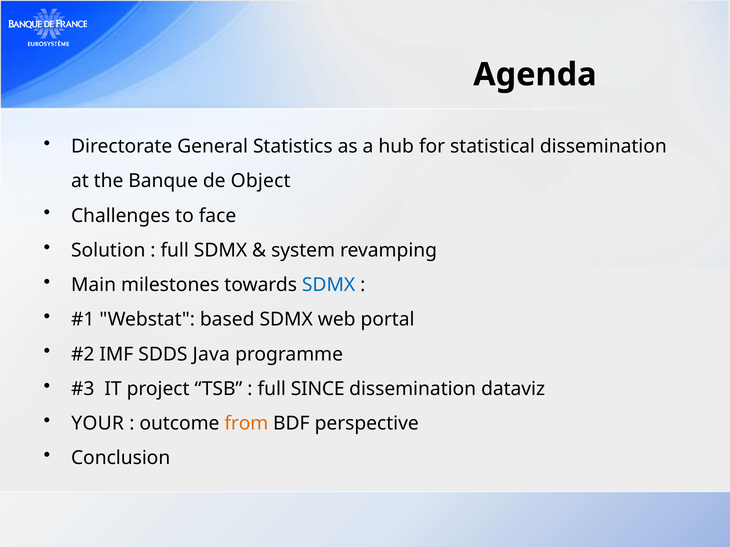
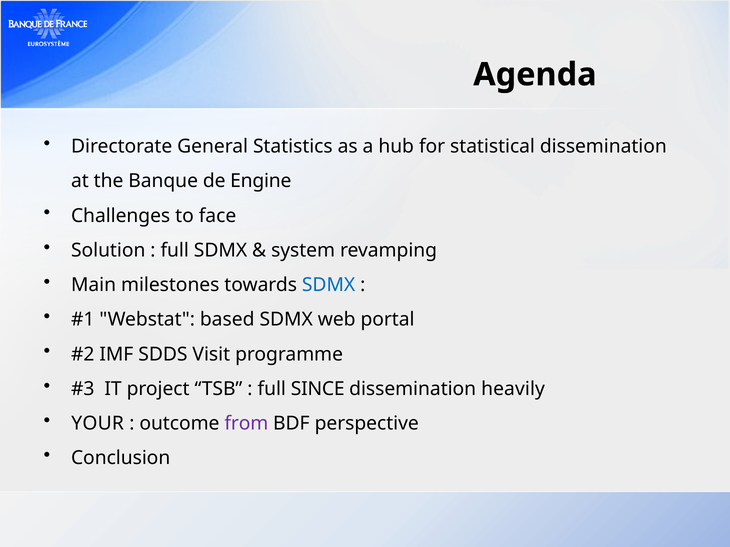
Object: Object -> Engine
Java: Java -> Visit
dataviz: dataviz -> heavily
from colour: orange -> purple
